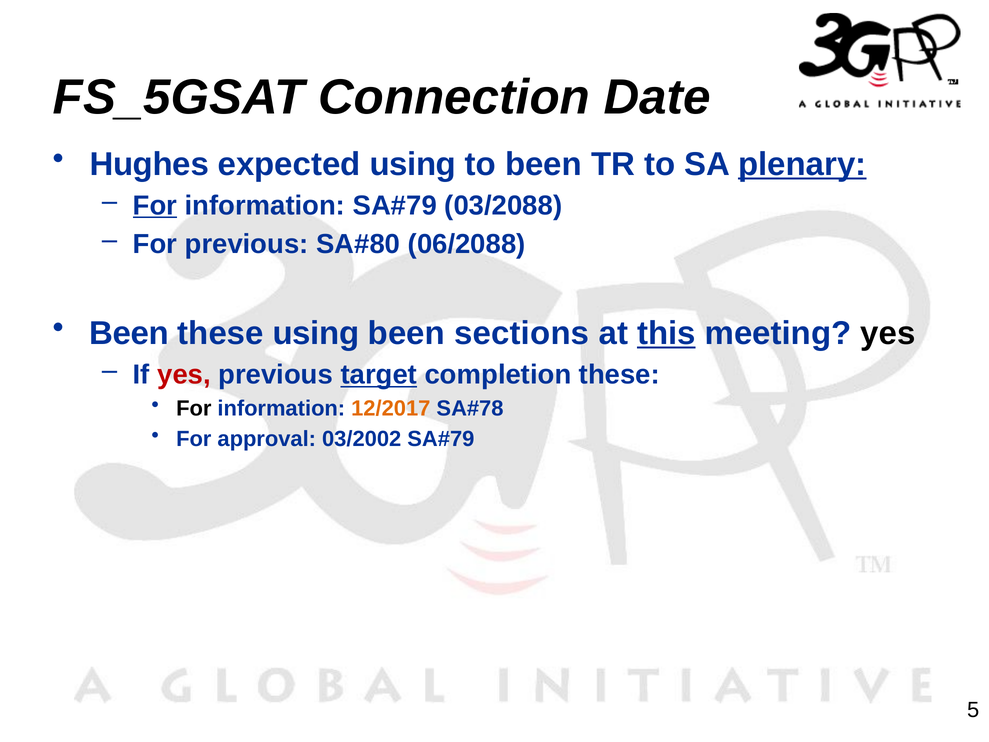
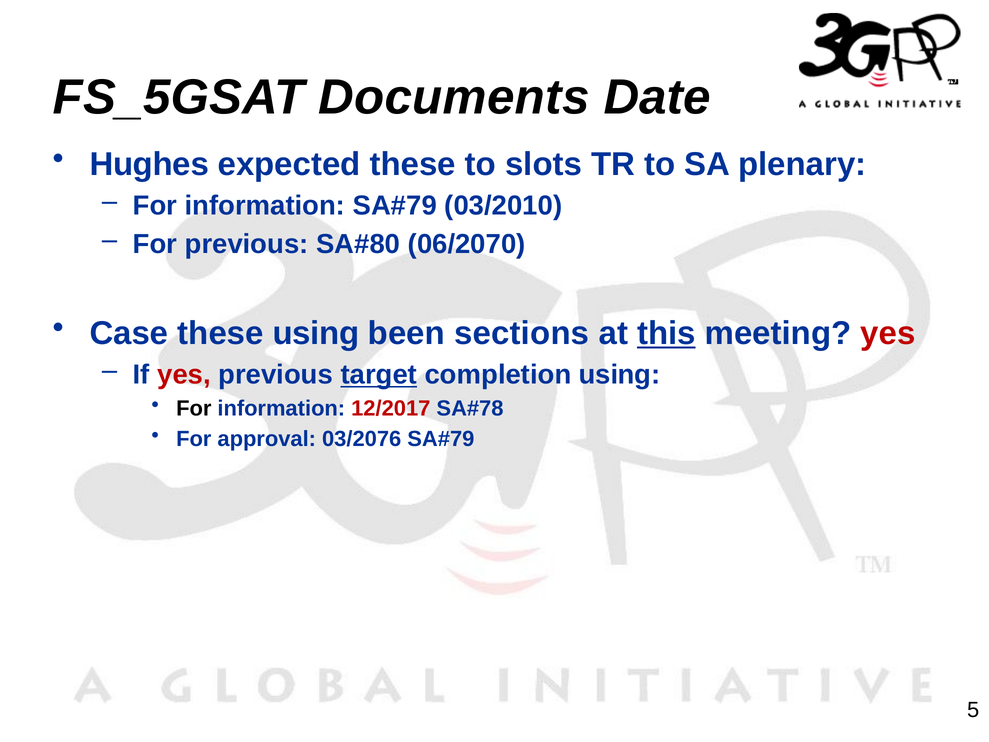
Connection: Connection -> Documents
expected using: using -> these
to been: been -> slots
plenary underline: present -> none
For at (155, 205) underline: present -> none
03/2088: 03/2088 -> 03/2010
06/2088: 06/2088 -> 06/2070
Been at (129, 333): Been -> Case
yes at (888, 333) colour: black -> red
completion these: these -> using
12/2017 colour: orange -> red
03/2002: 03/2002 -> 03/2076
